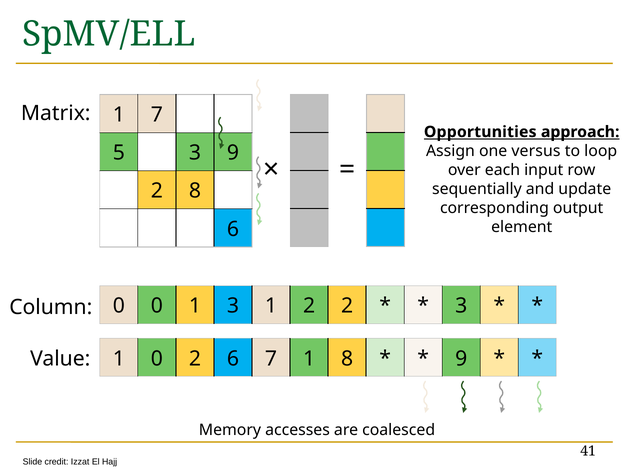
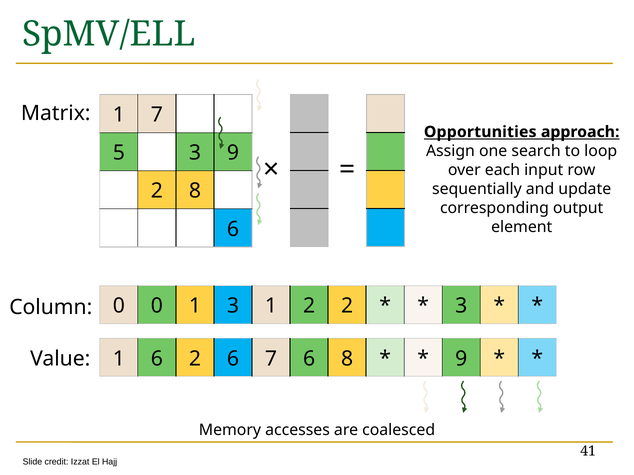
versus: versus -> search
1 0: 0 -> 6
7 1: 1 -> 6
